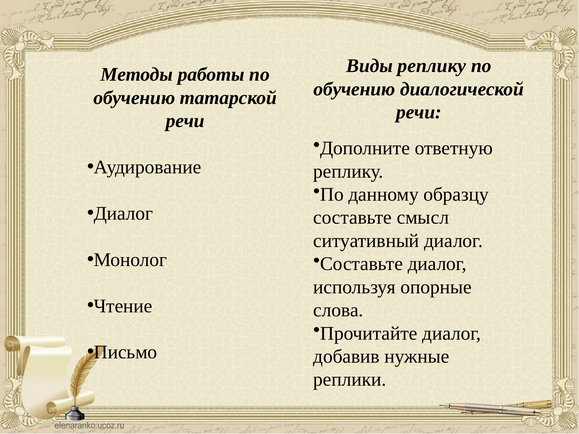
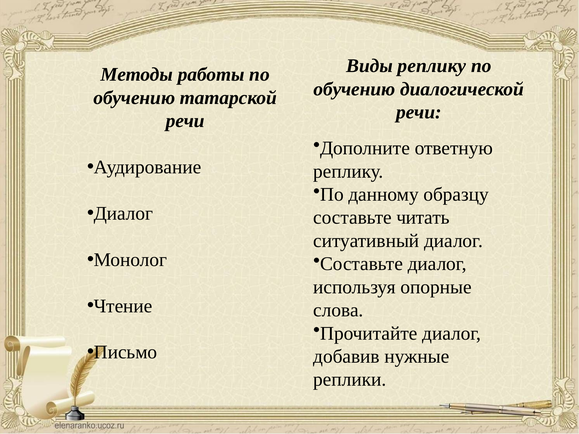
смысл: смысл -> читать
